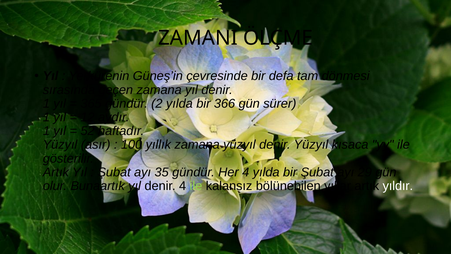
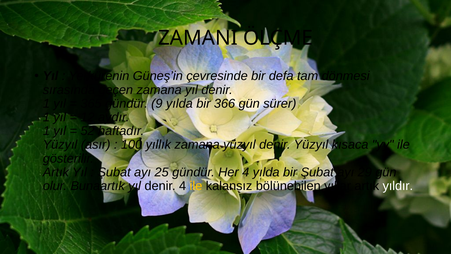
2: 2 -> 9
35: 35 -> 25
ile at (196, 186) colour: light green -> yellow
